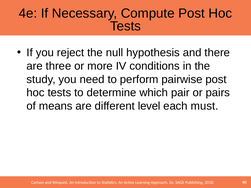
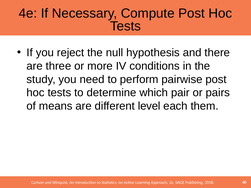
must: must -> them
